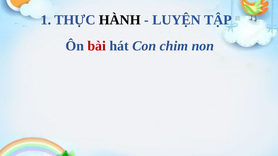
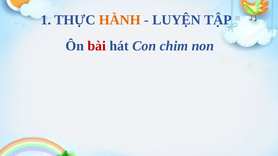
HÀNH colour: black -> orange
